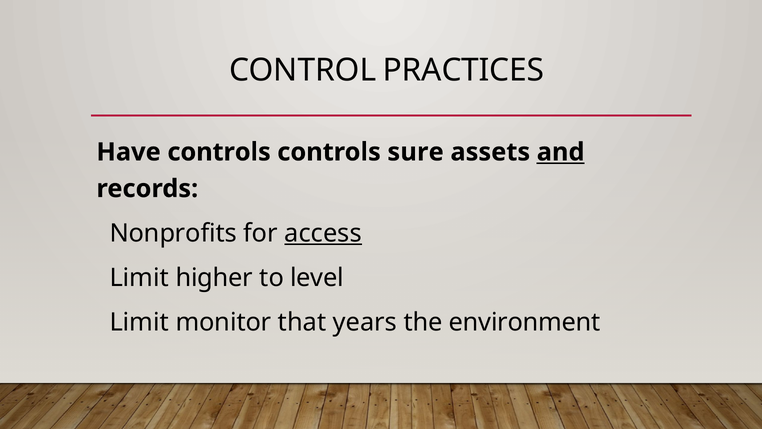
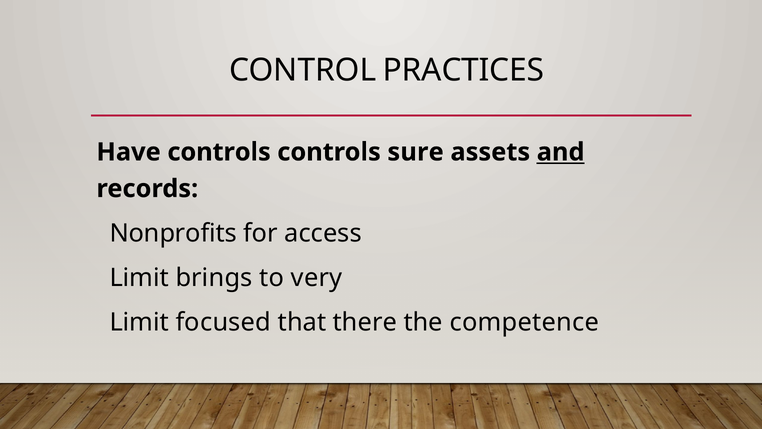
access underline: present -> none
higher: higher -> brings
level: level -> very
monitor: monitor -> focused
years: years -> there
environment: environment -> competence
